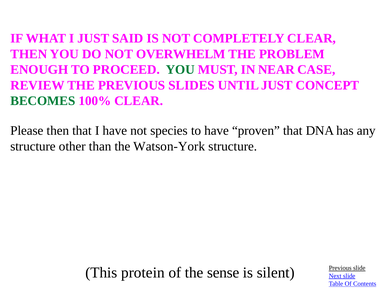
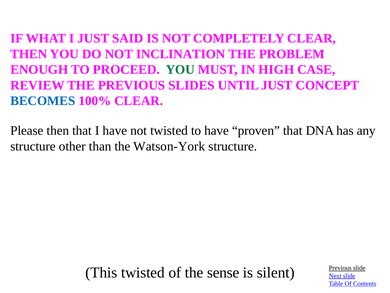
OVERWHELM: OVERWHELM -> INCLINATION
NEAR: NEAR -> HIGH
BECOMES colour: green -> blue
not species: species -> twisted
This protein: protein -> twisted
